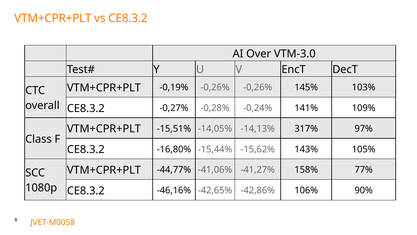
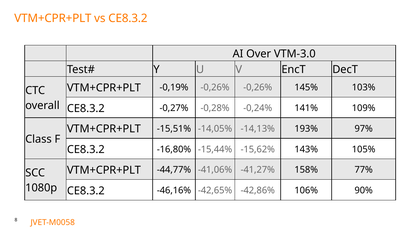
317%: 317% -> 193%
